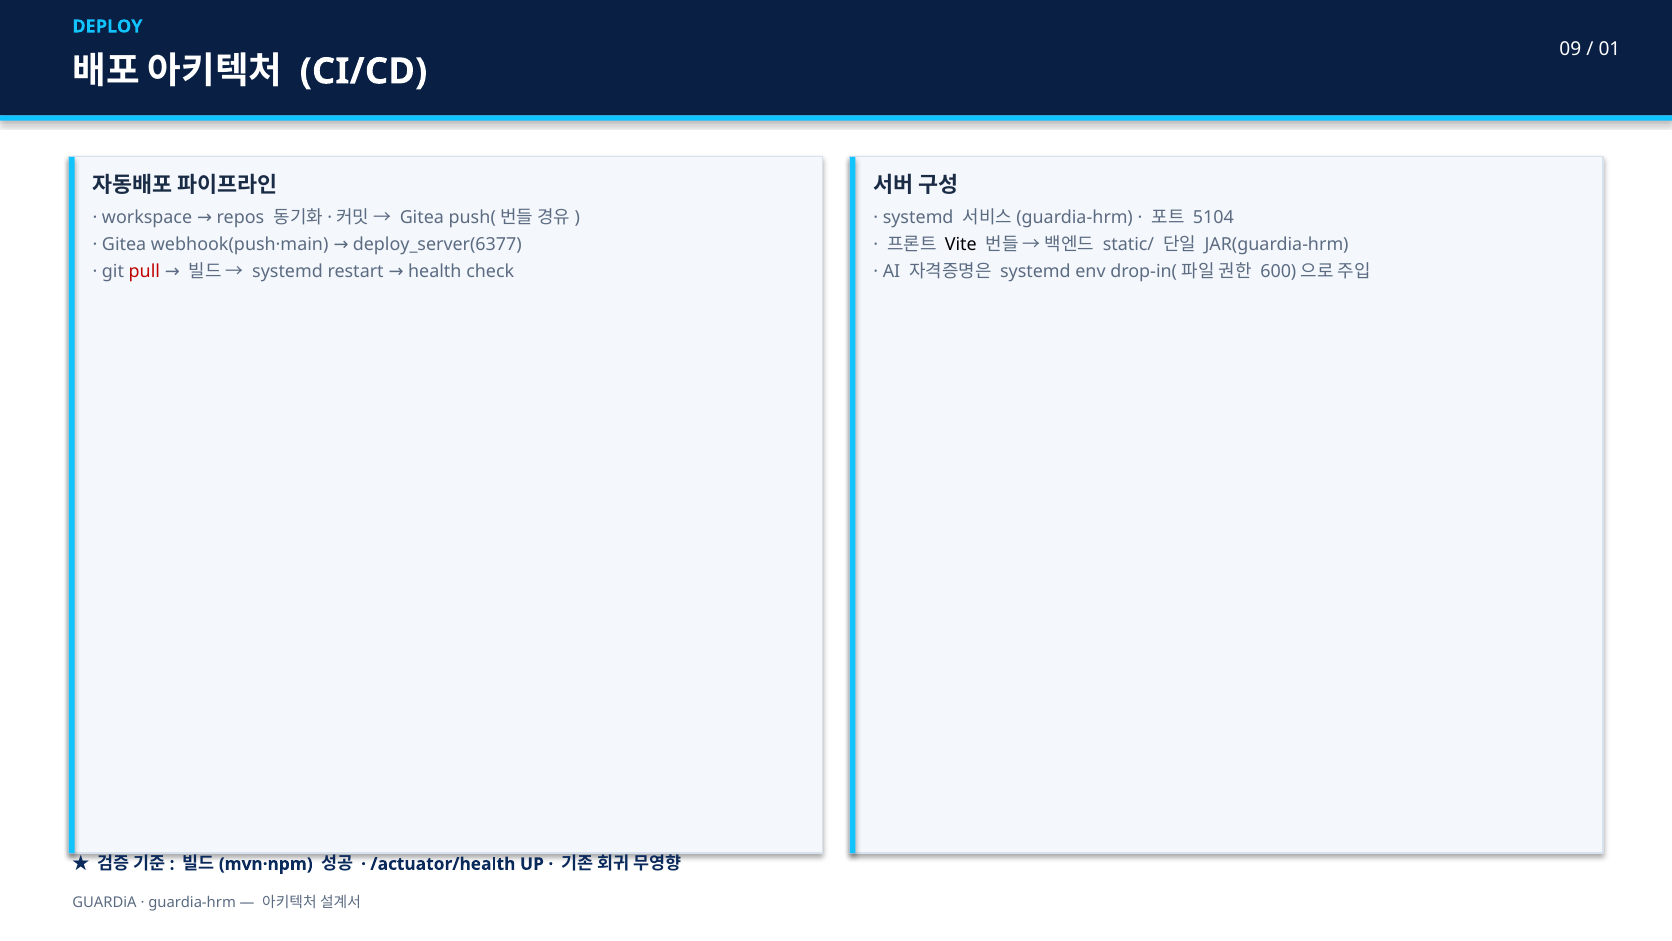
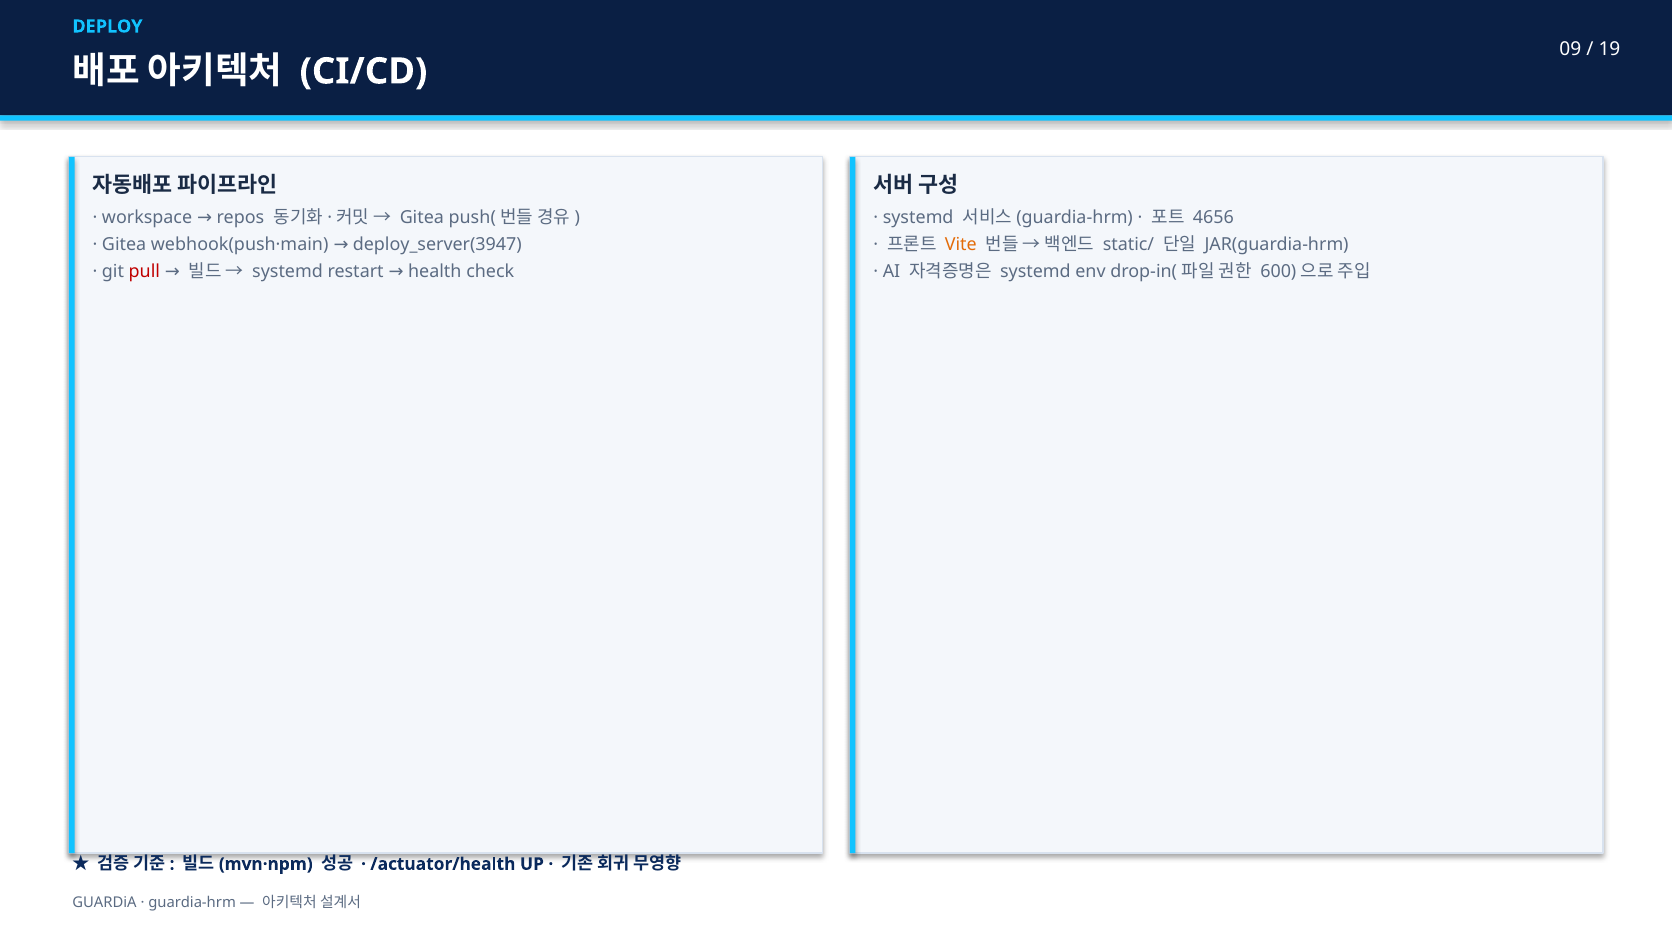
01: 01 -> 19
5104: 5104 -> 4656
deploy_server(6377: deploy_server(6377 -> deploy_server(3947
Vite colour: black -> orange
